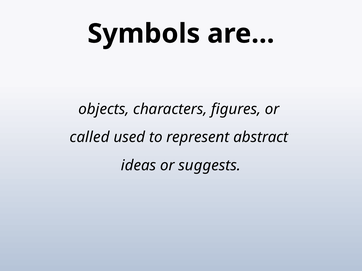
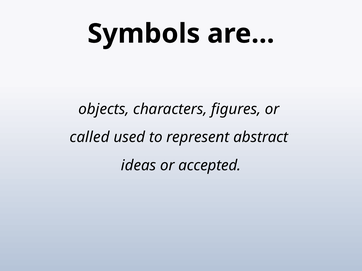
suggests: suggests -> accepted
